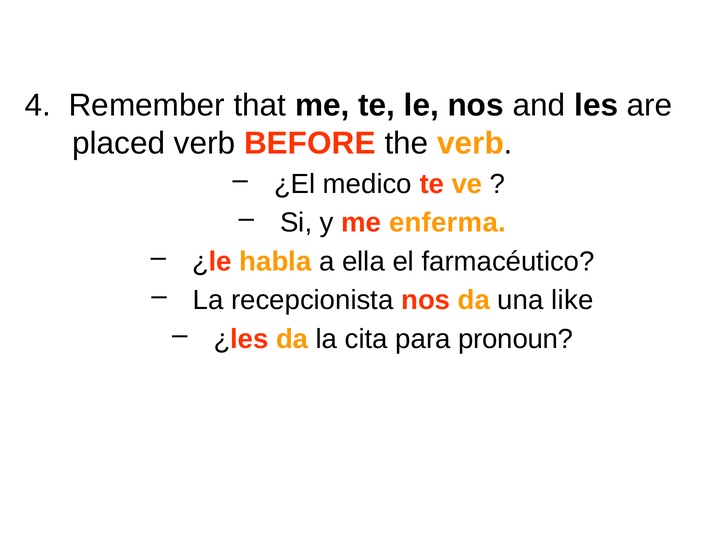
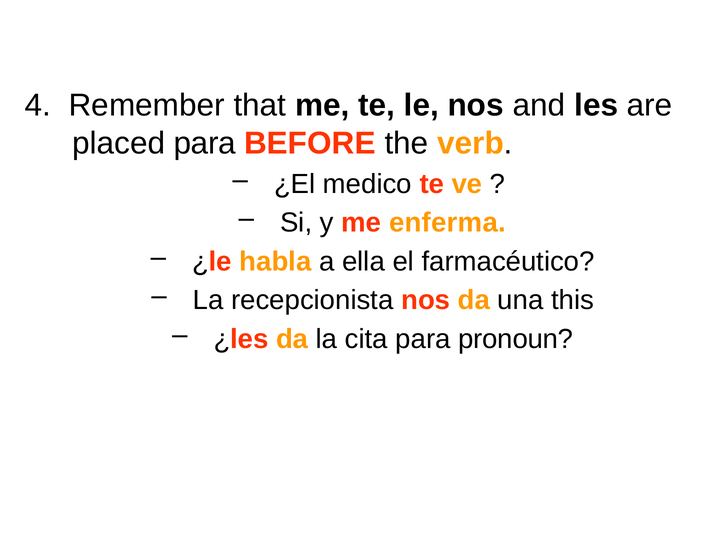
placed verb: verb -> para
like: like -> this
